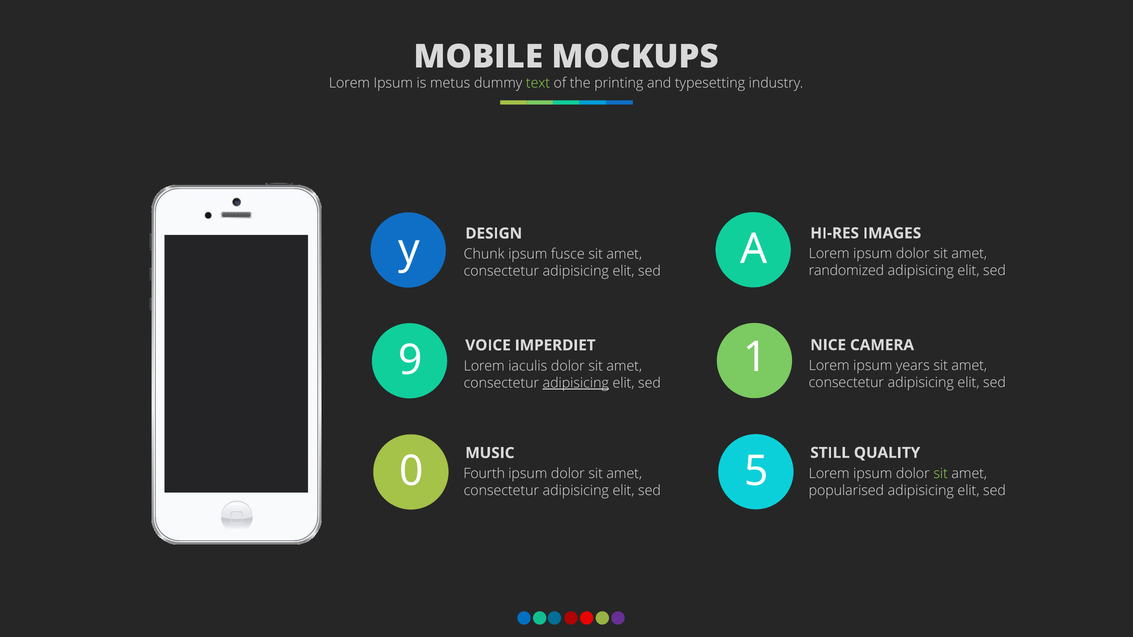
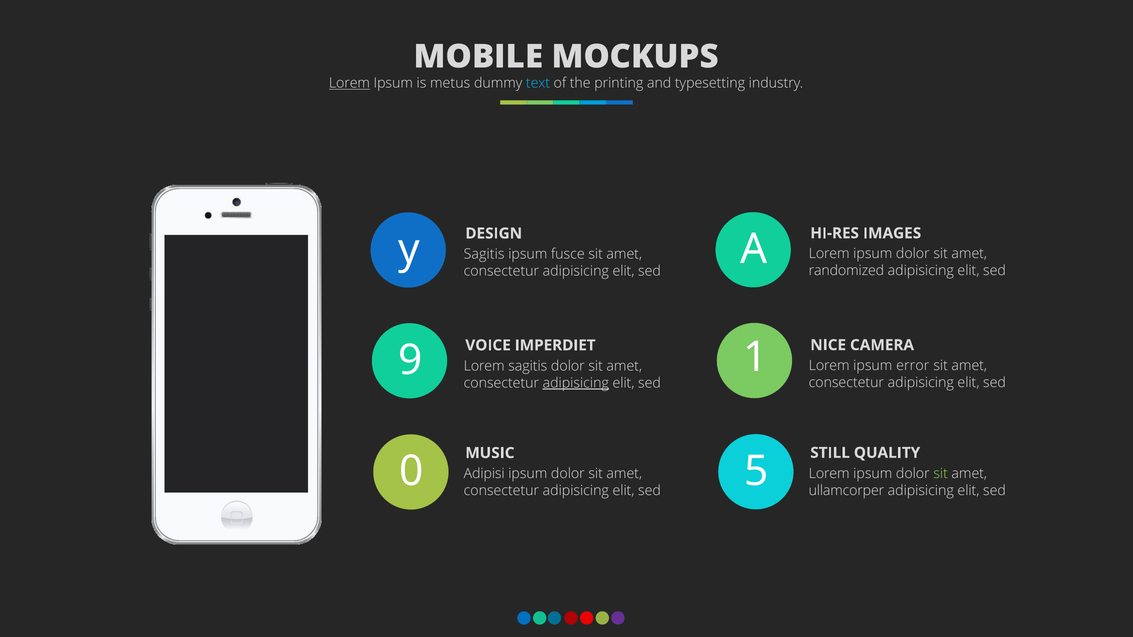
Lorem at (349, 83) underline: none -> present
text colour: light green -> light blue
Chunk at (484, 254): Chunk -> Sagitis
years: years -> error
Lorem iaculis: iaculis -> sagitis
Fourth: Fourth -> Adipisi
popularised: popularised -> ullamcorper
